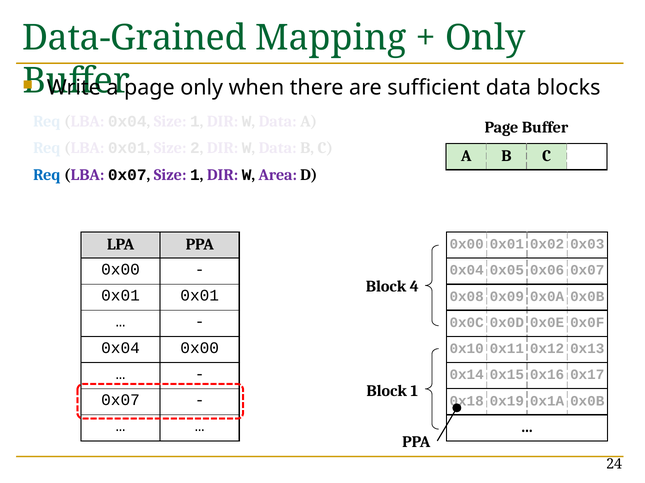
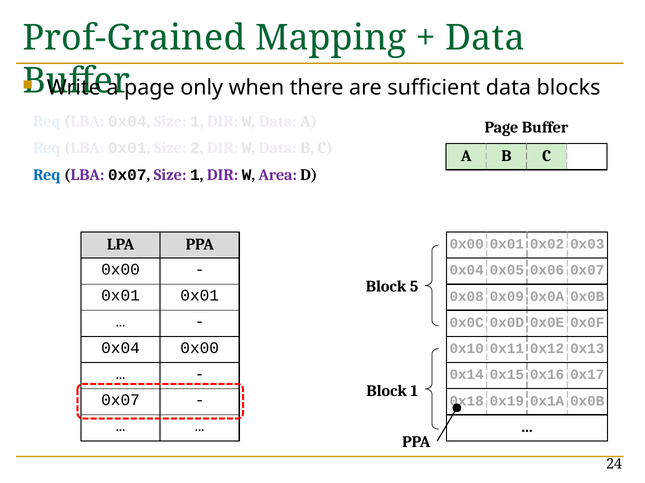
Data-Grained: Data-Grained -> Prof-Grained
Only at (485, 38): Only -> Data
4: 4 -> 5
